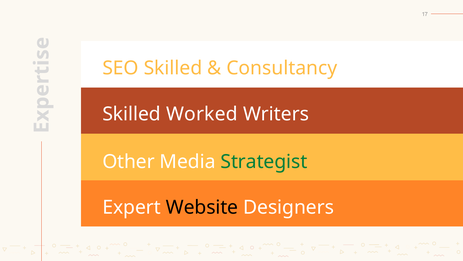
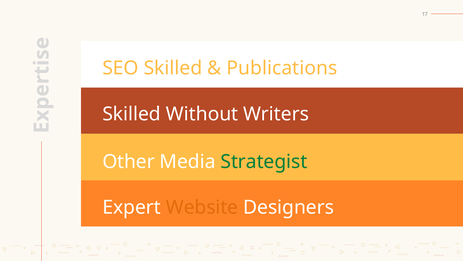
Consultancy: Consultancy -> Publications
Worked: Worked -> Without
Website colour: black -> orange
